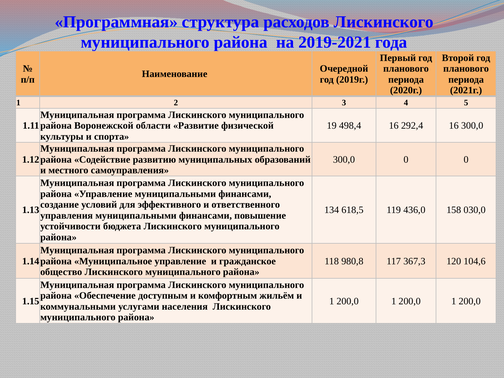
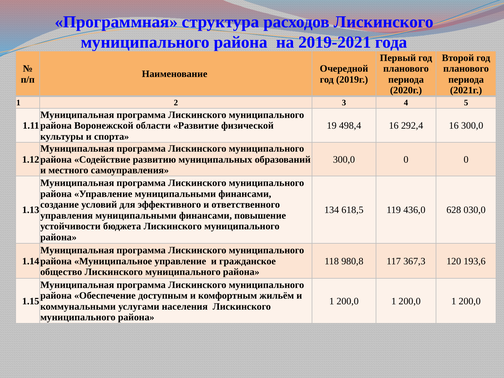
158: 158 -> 628
104,6: 104,6 -> 193,6
